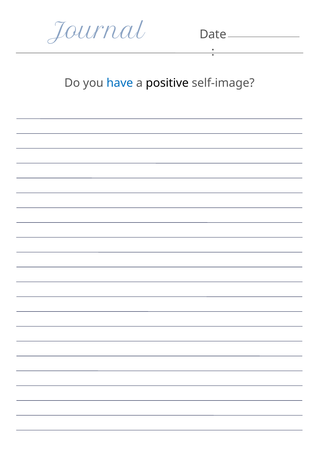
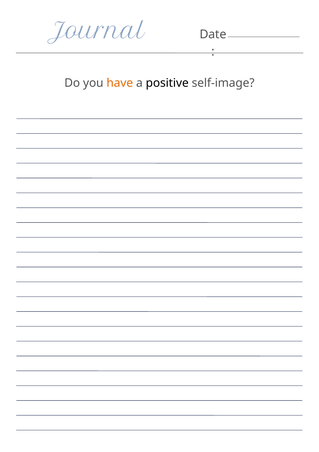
have colour: blue -> orange
